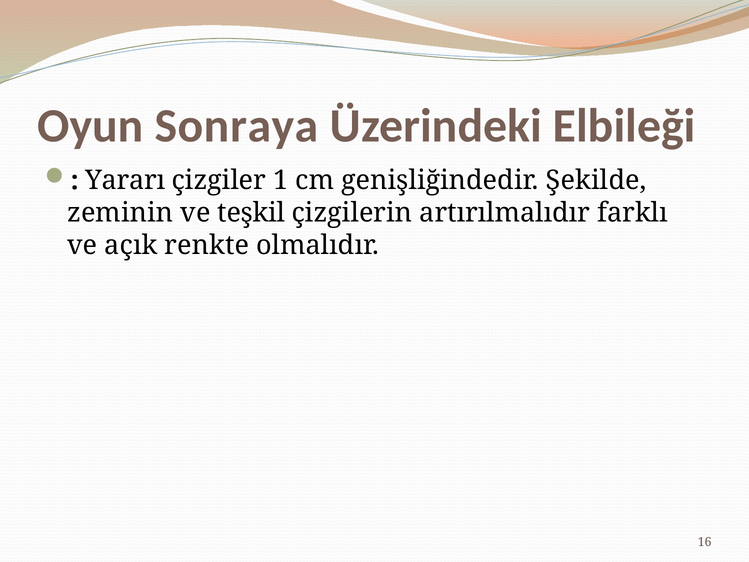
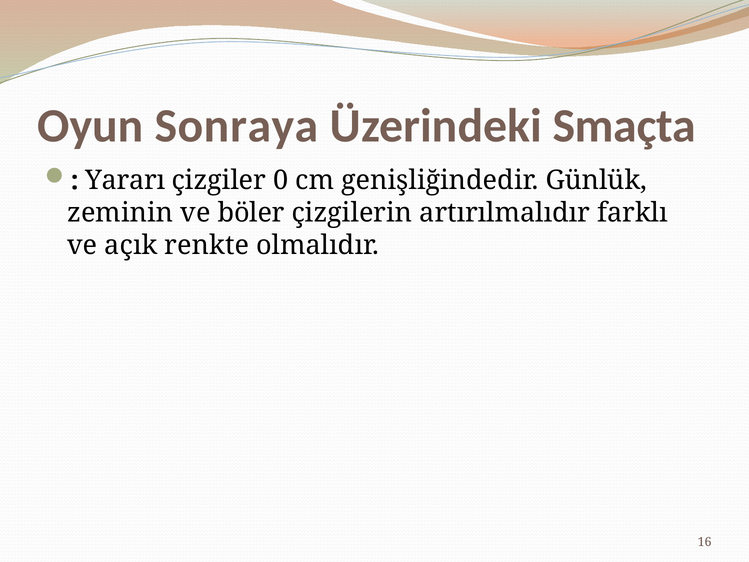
Elbileği: Elbileği -> Smaçta
1: 1 -> 0
Şekilde: Şekilde -> Günlük
teşkil: teşkil -> böler
